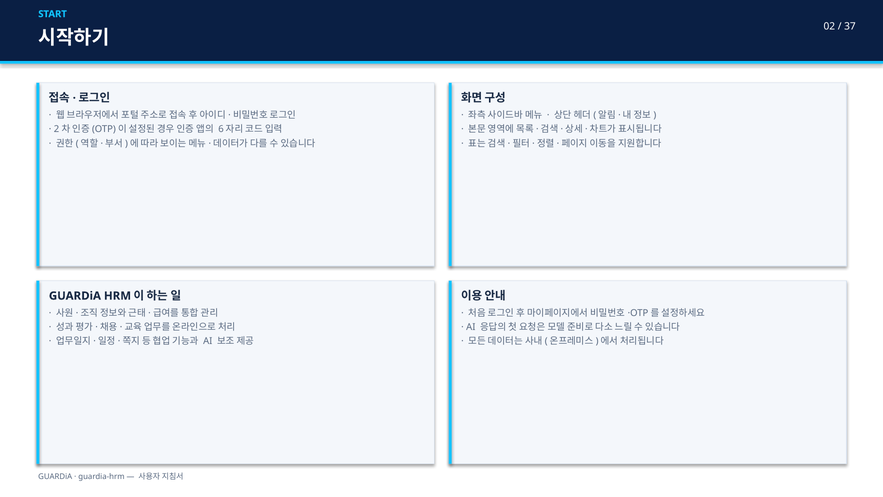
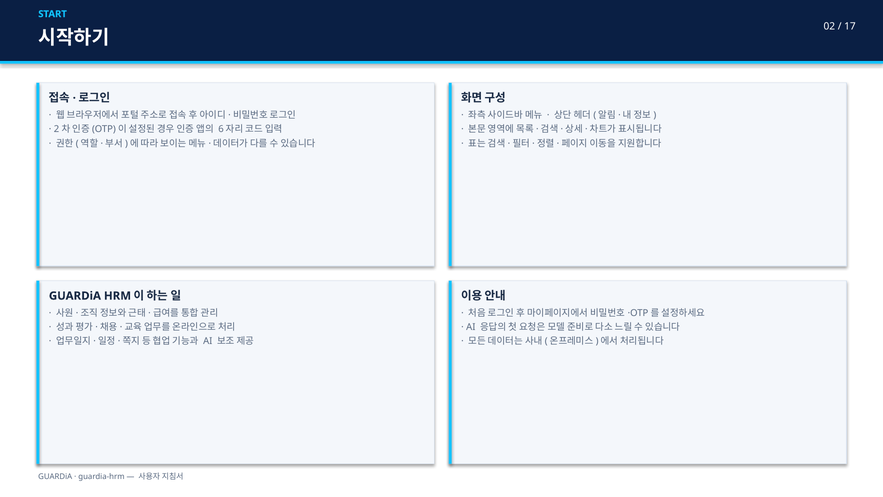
37: 37 -> 17
